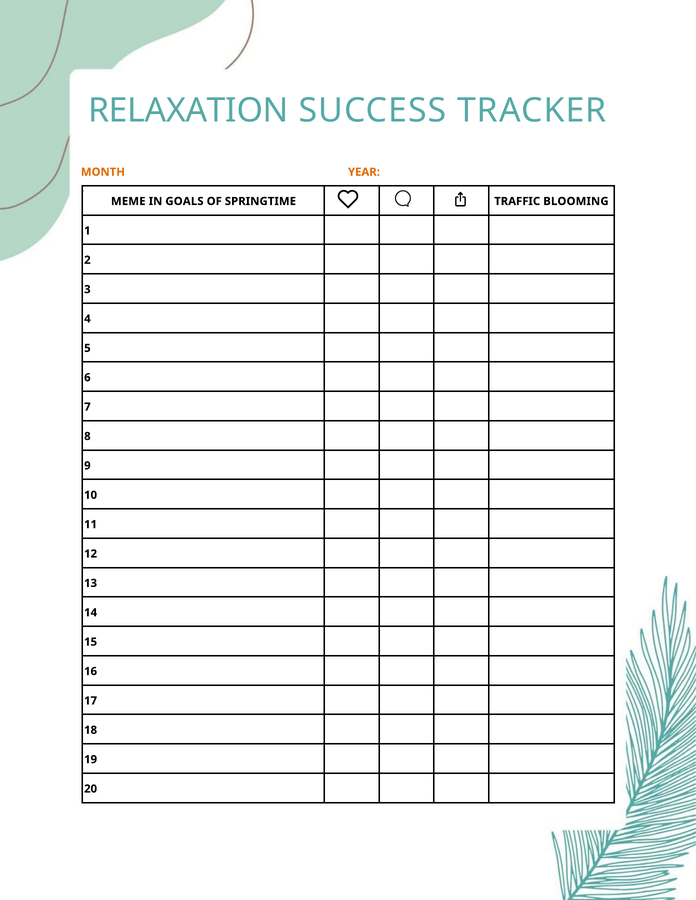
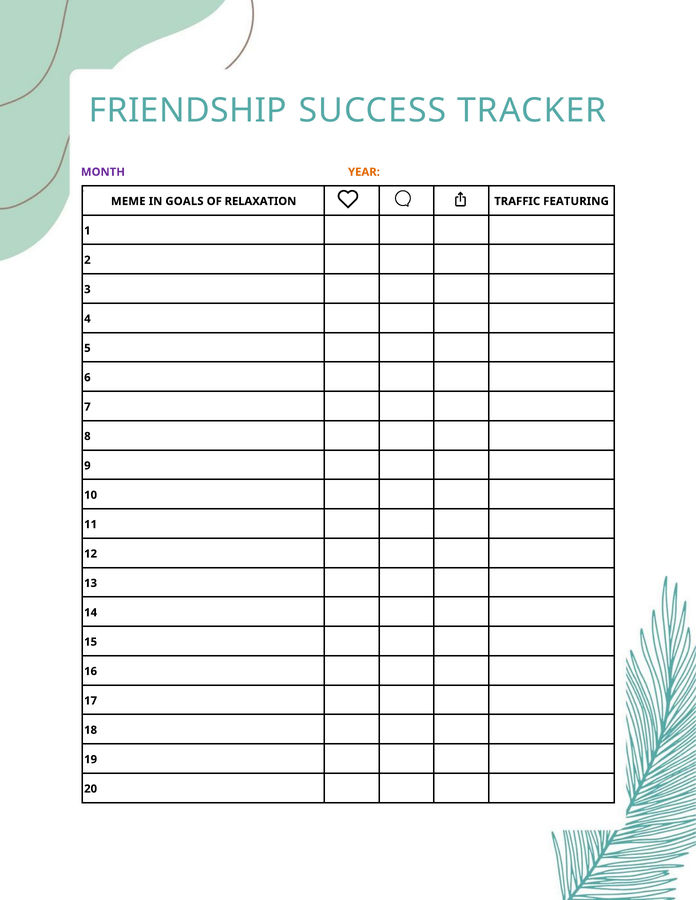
RELAXATION: RELAXATION -> FRIENDSHIP
MONTH colour: orange -> purple
SPRINGTIME: SPRINGTIME -> RELAXATION
BLOOMING: BLOOMING -> FEATURING
